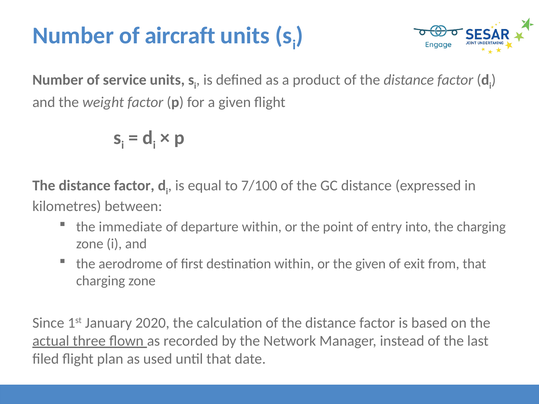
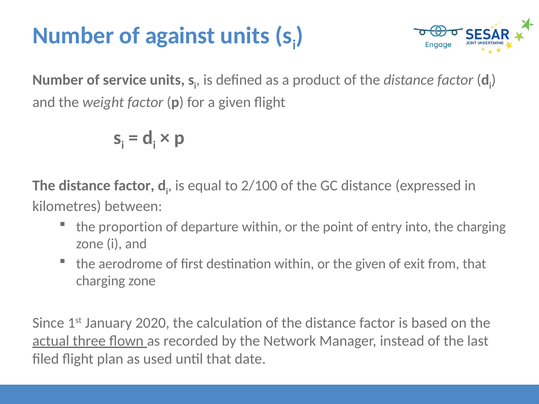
aircraft: aircraft -> against
7/100: 7/100 -> 2/100
immediate: immediate -> proportion
